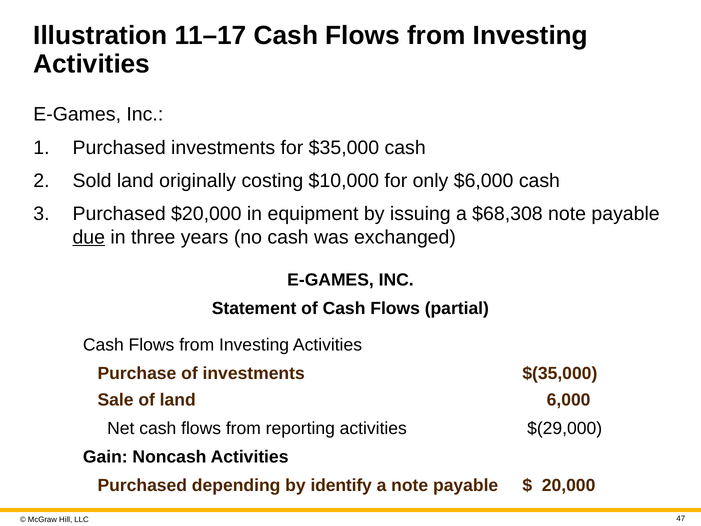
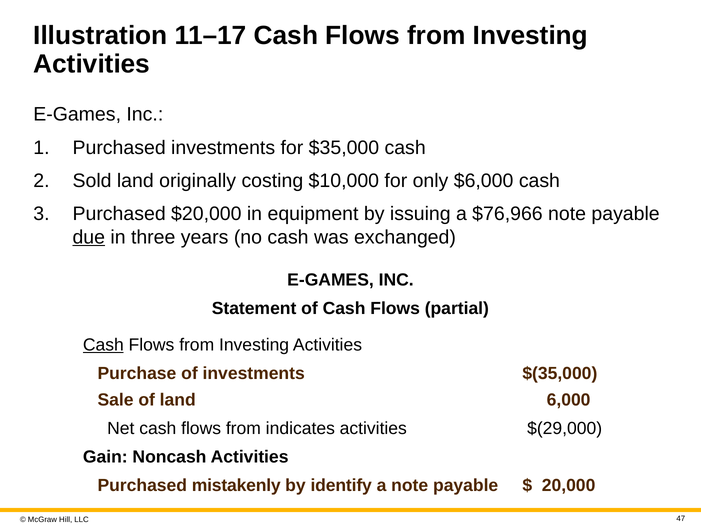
$68,308: $68,308 -> $76,966
Cash at (103, 345) underline: none -> present
reporting: reporting -> indicates
depending: depending -> mistakenly
